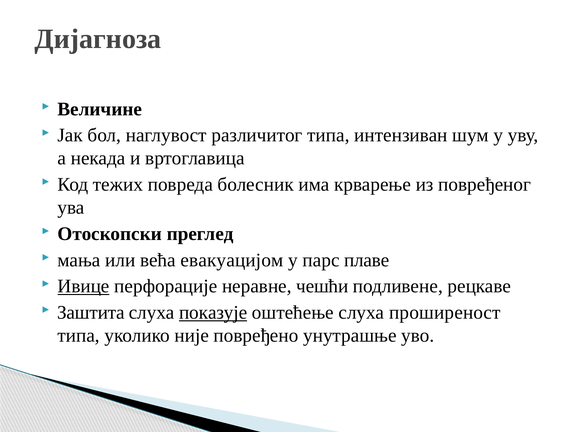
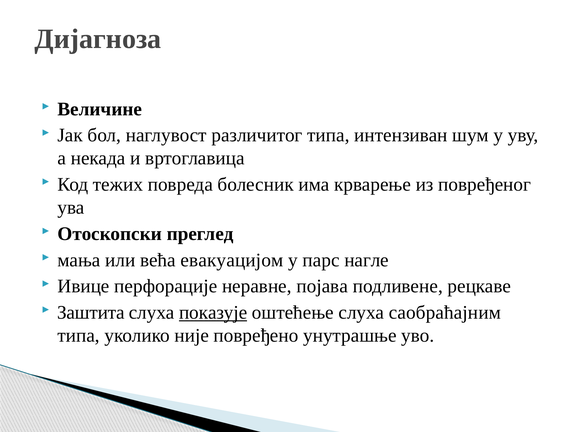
плаве: плаве -> нагле
Ивице underline: present -> none
чешћи: чешћи -> појава
проширеност: проширеност -> саобраћајним
